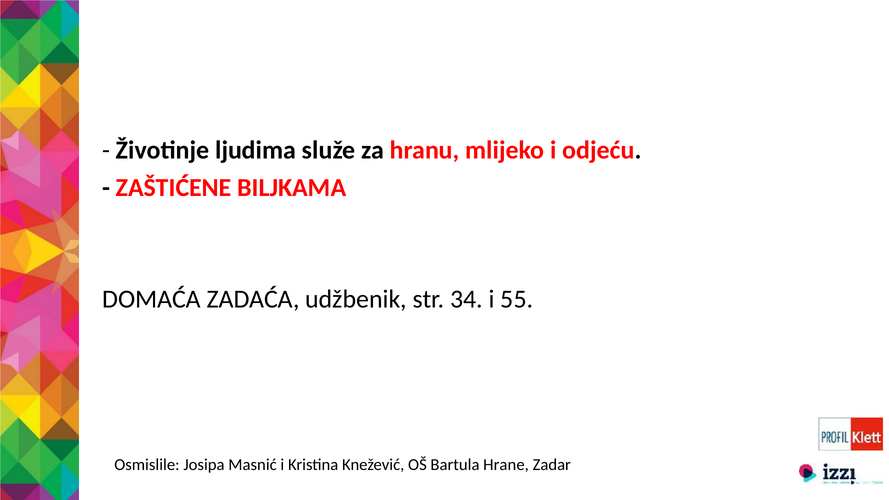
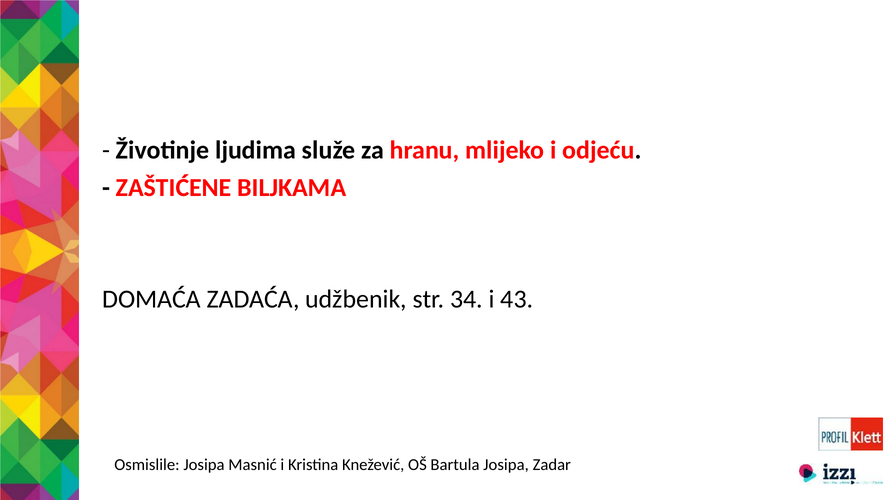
55: 55 -> 43
Bartula Hrane: Hrane -> Josipa
